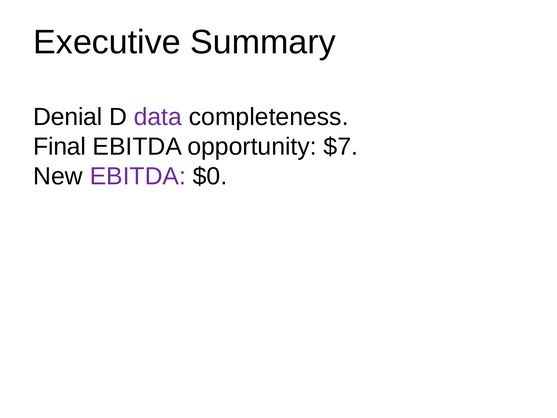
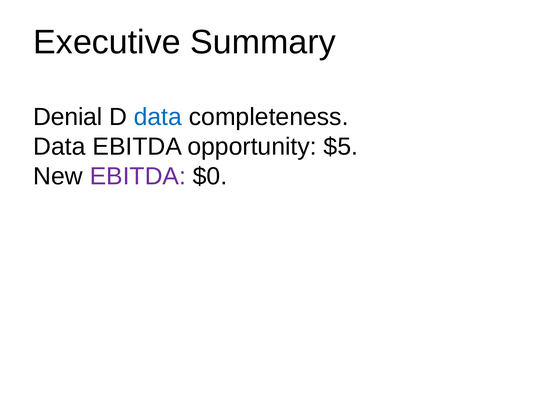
data at (158, 117) colour: purple -> blue
Final at (60, 147): Final -> Data
$7: $7 -> $5
